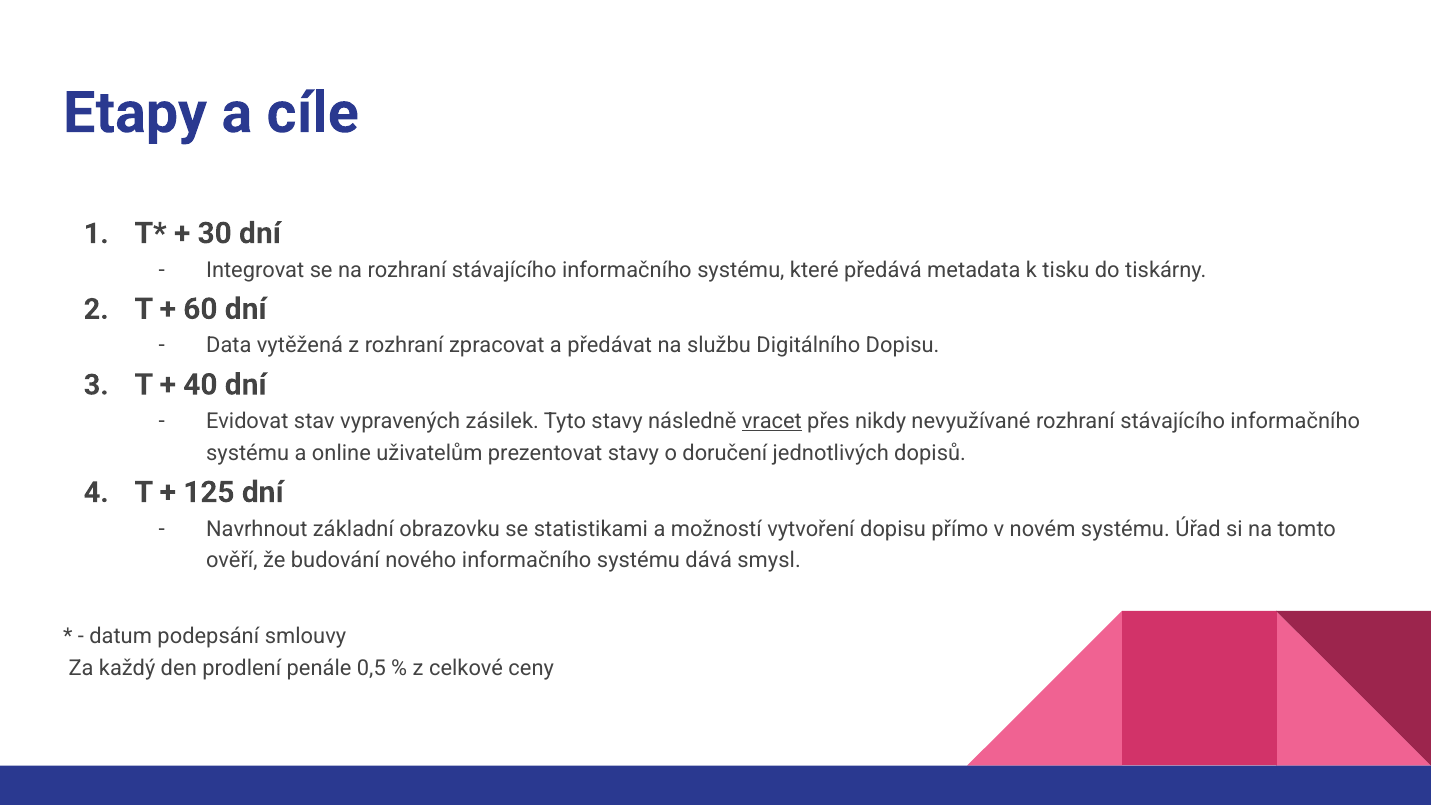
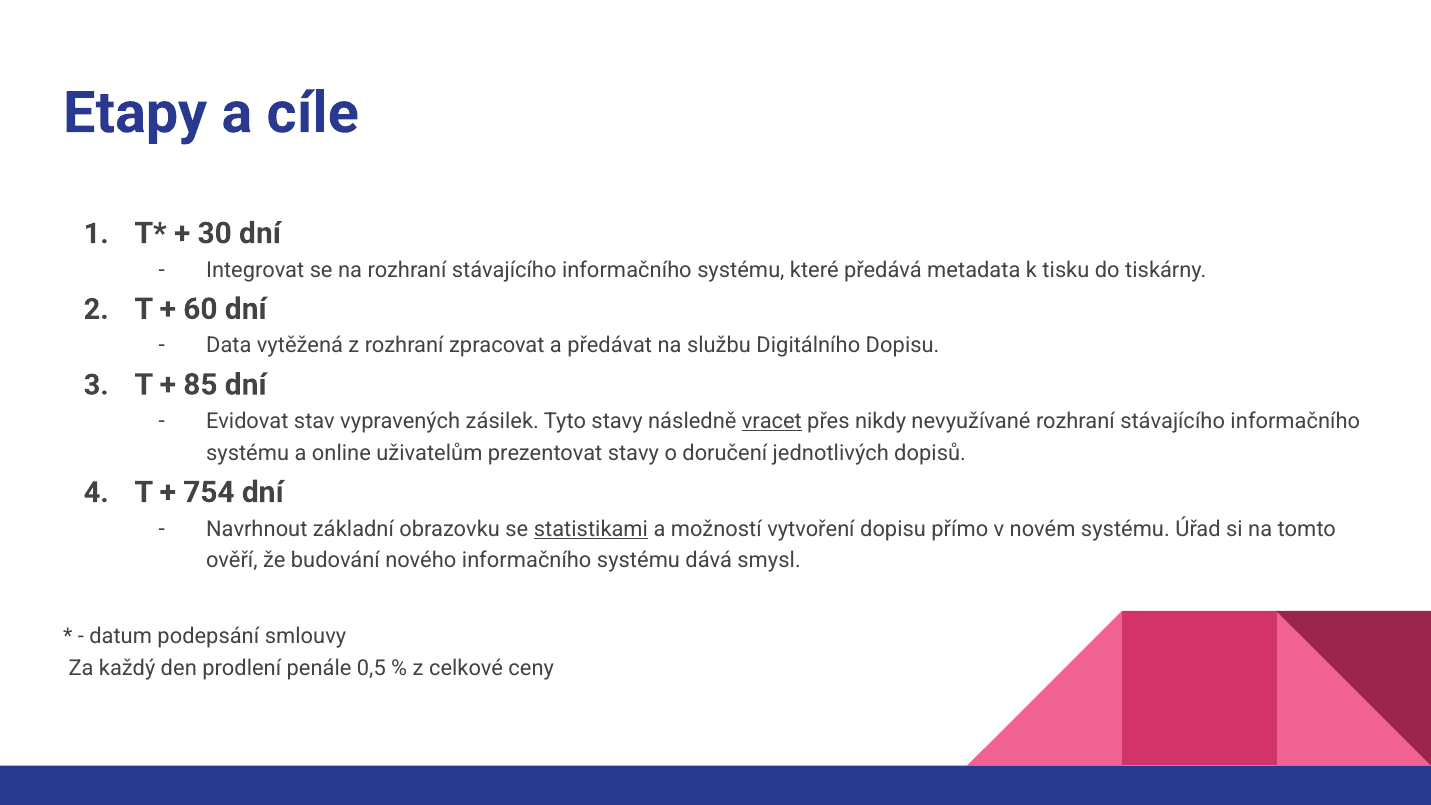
40: 40 -> 85
125: 125 -> 754
statistikami underline: none -> present
